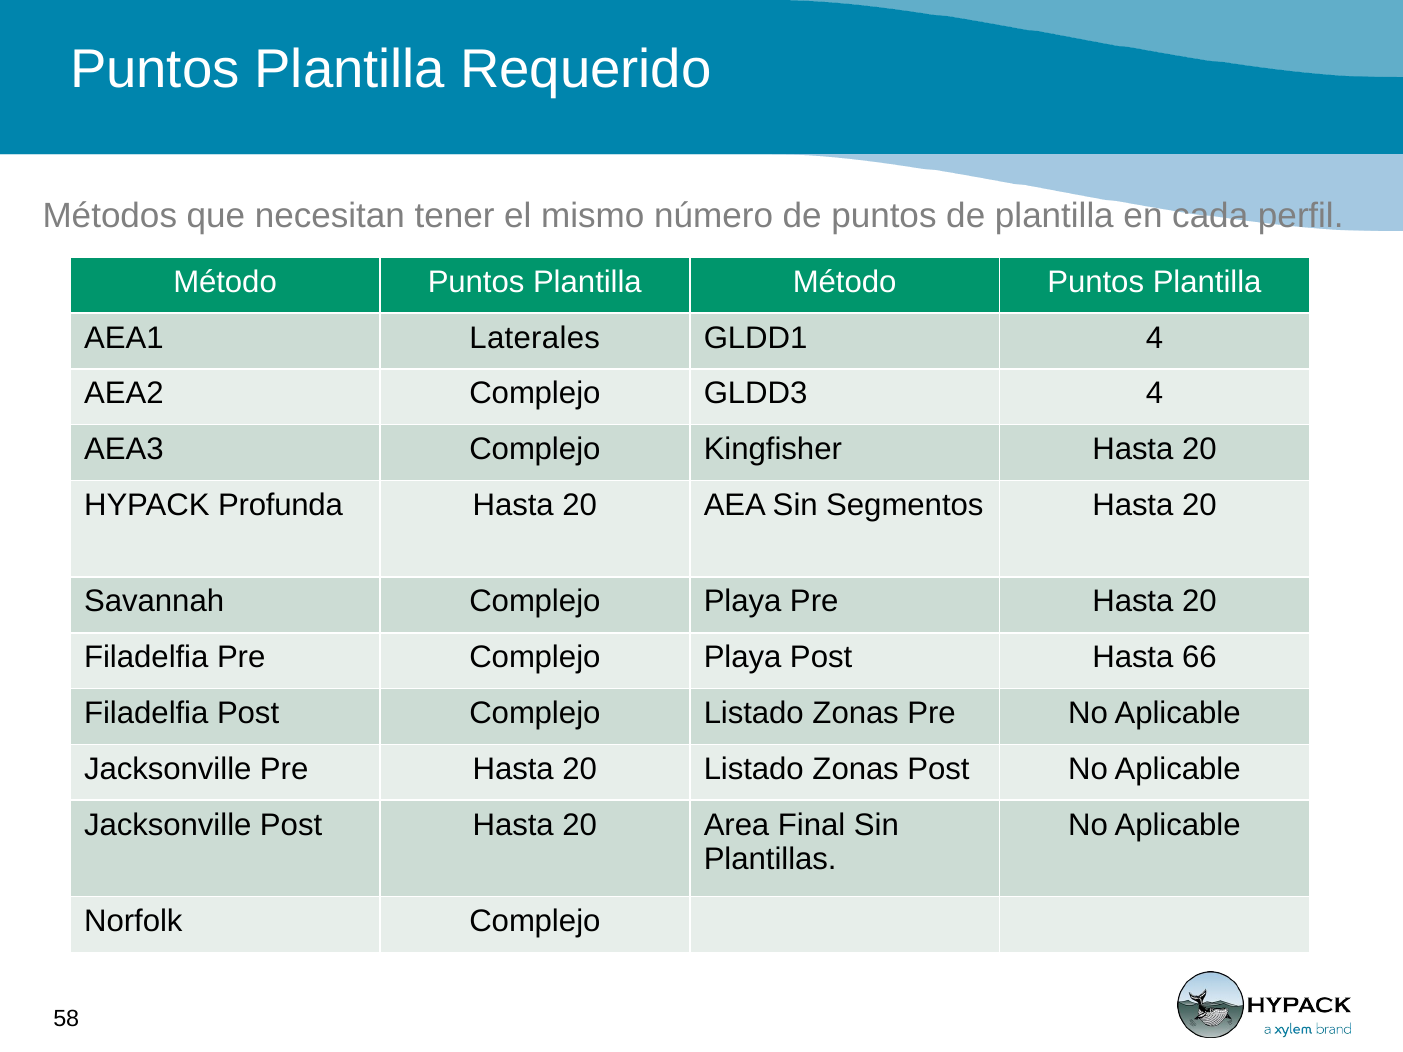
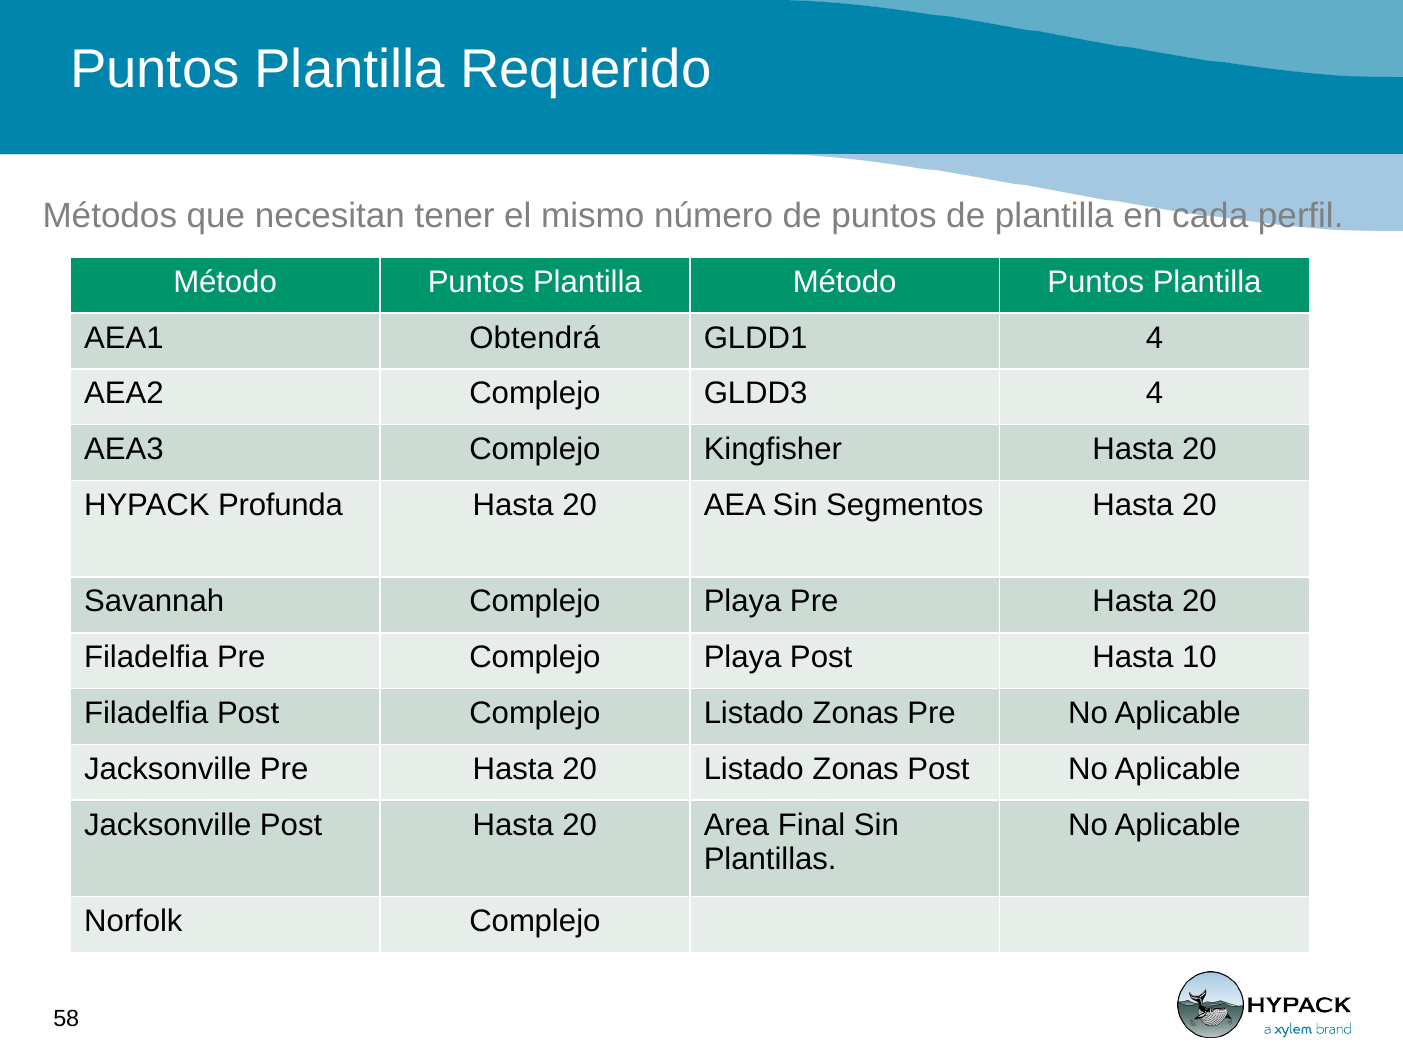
Laterales: Laterales -> Obtendrá
66: 66 -> 10
